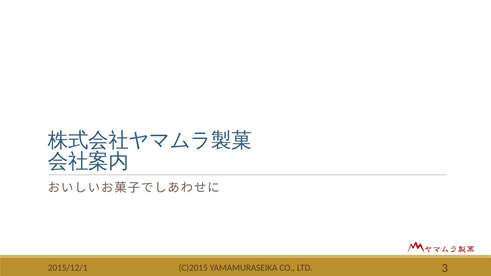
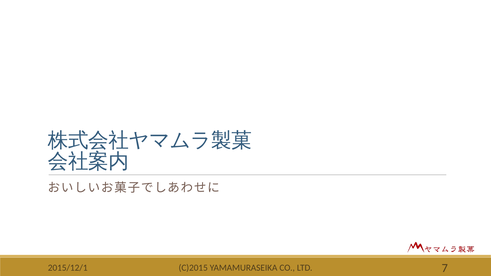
3: 3 -> 7
